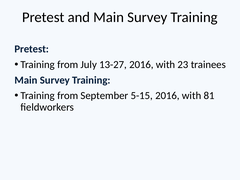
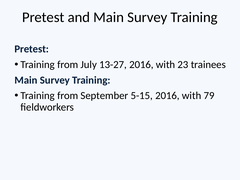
81: 81 -> 79
